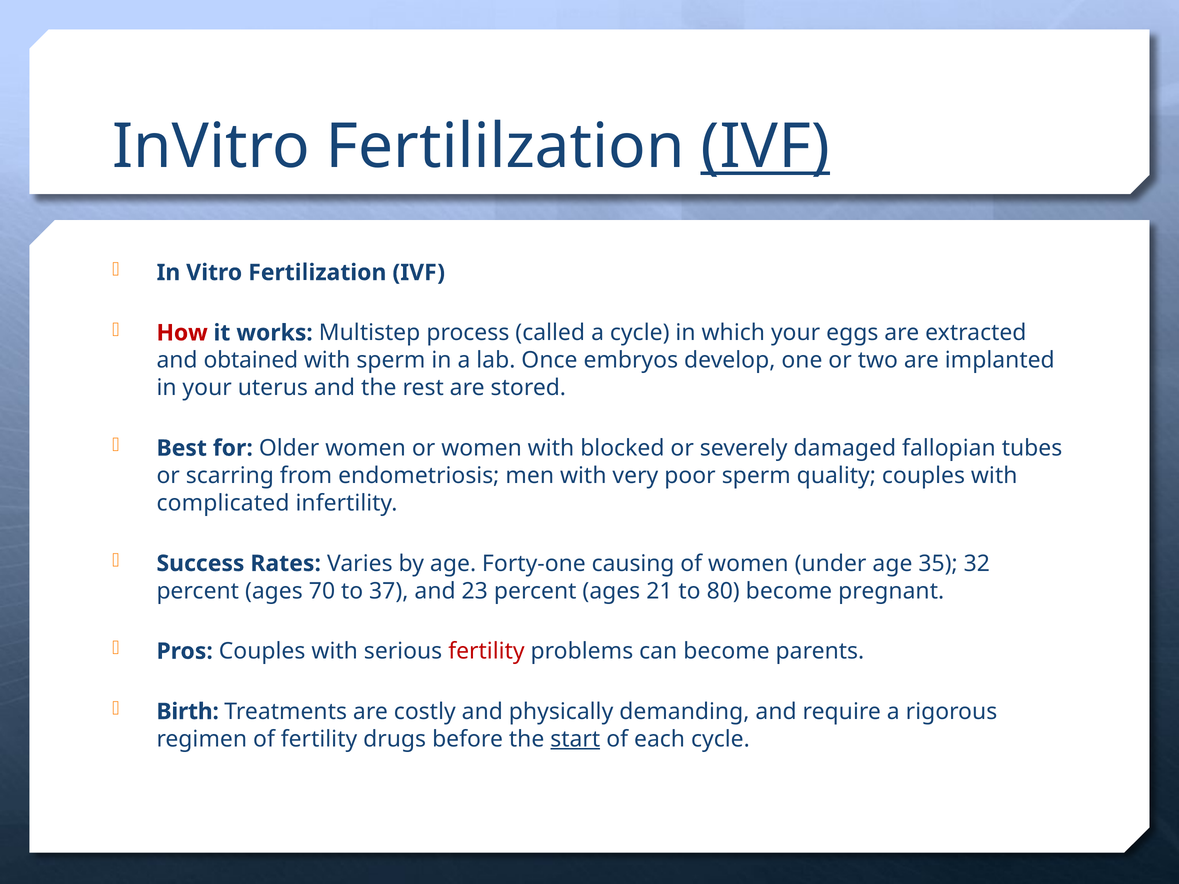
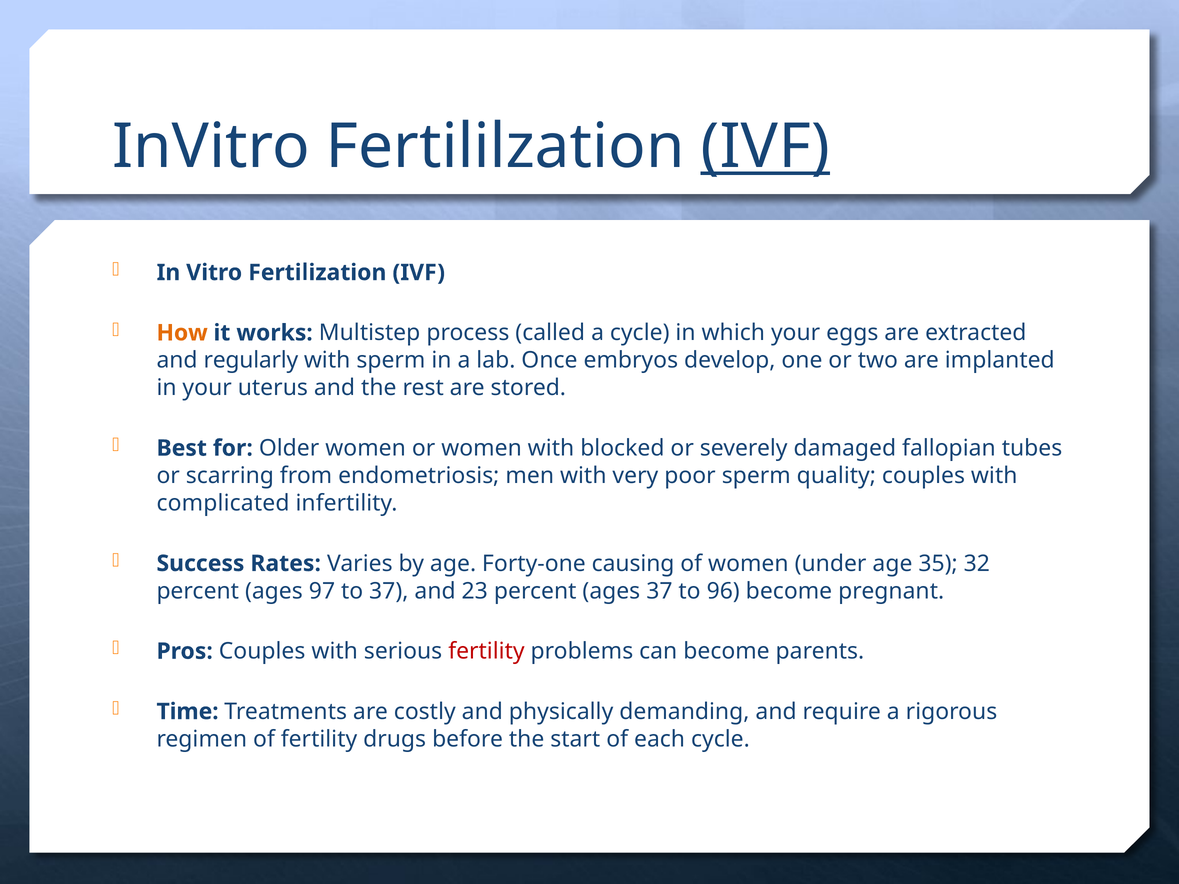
How colour: red -> orange
obtained: obtained -> regularly
70: 70 -> 97
ages 21: 21 -> 37
80: 80 -> 96
Birth: Birth -> Time
start underline: present -> none
